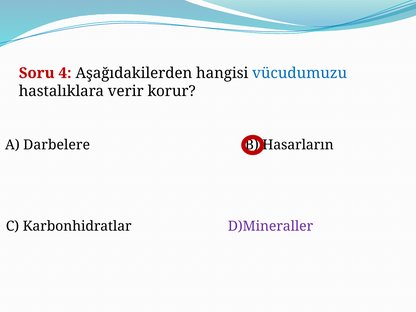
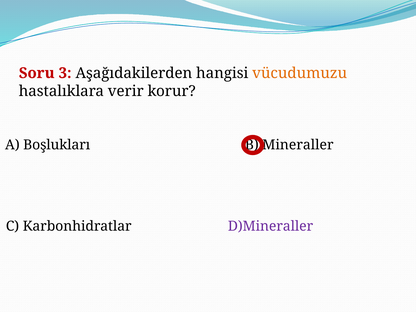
4: 4 -> 3
vücudumuzu colour: blue -> orange
Darbelere: Darbelere -> Boşlukları
Hasarların: Hasarların -> Mineraller
